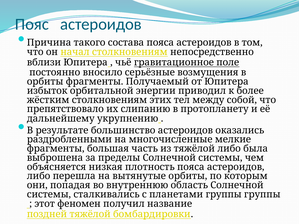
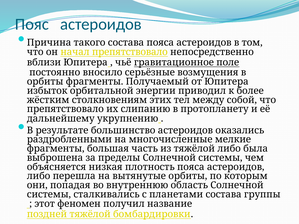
начал столкновениям: столкновениям -> препятствовало
планетами группы: группы -> состава
